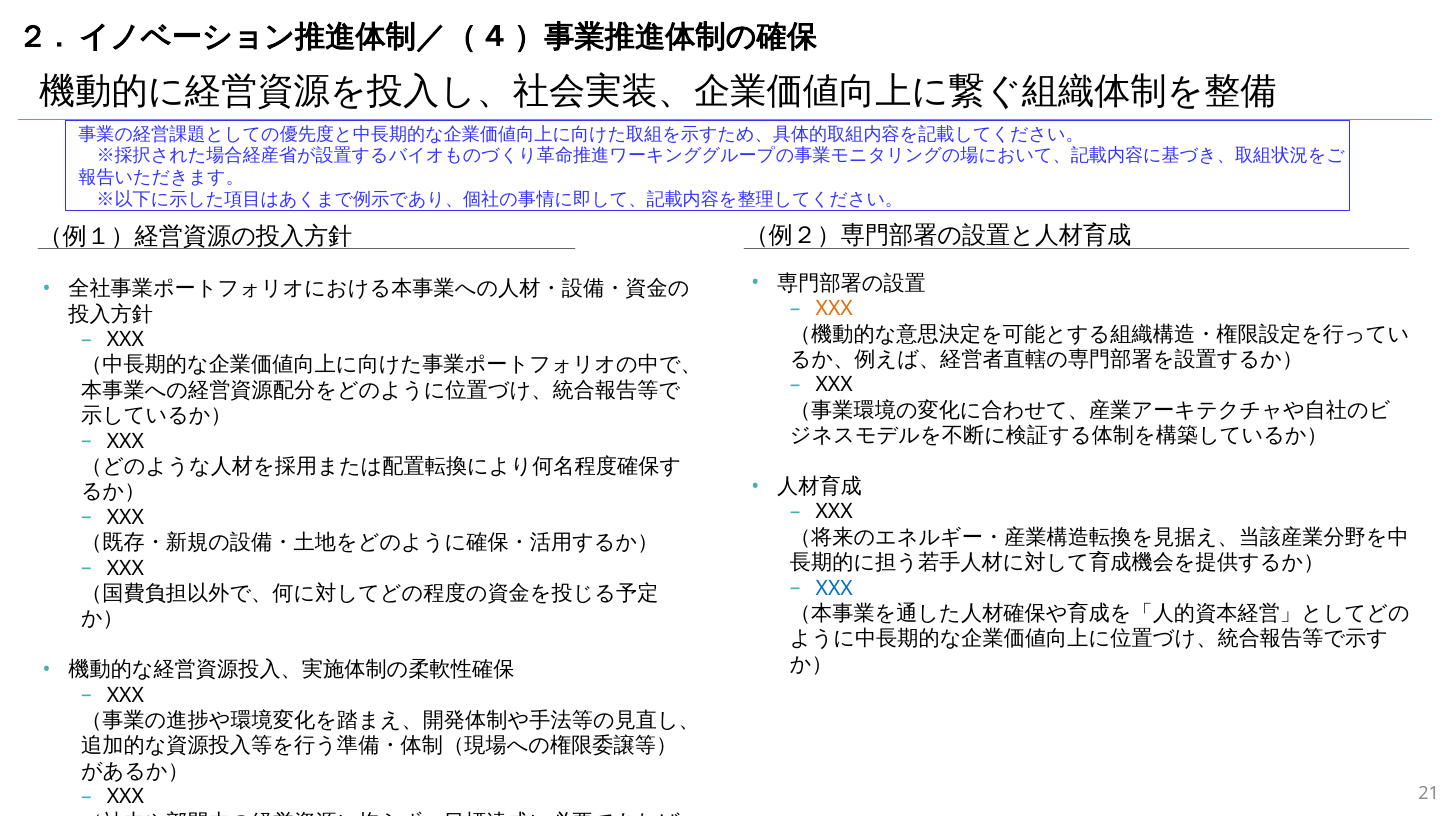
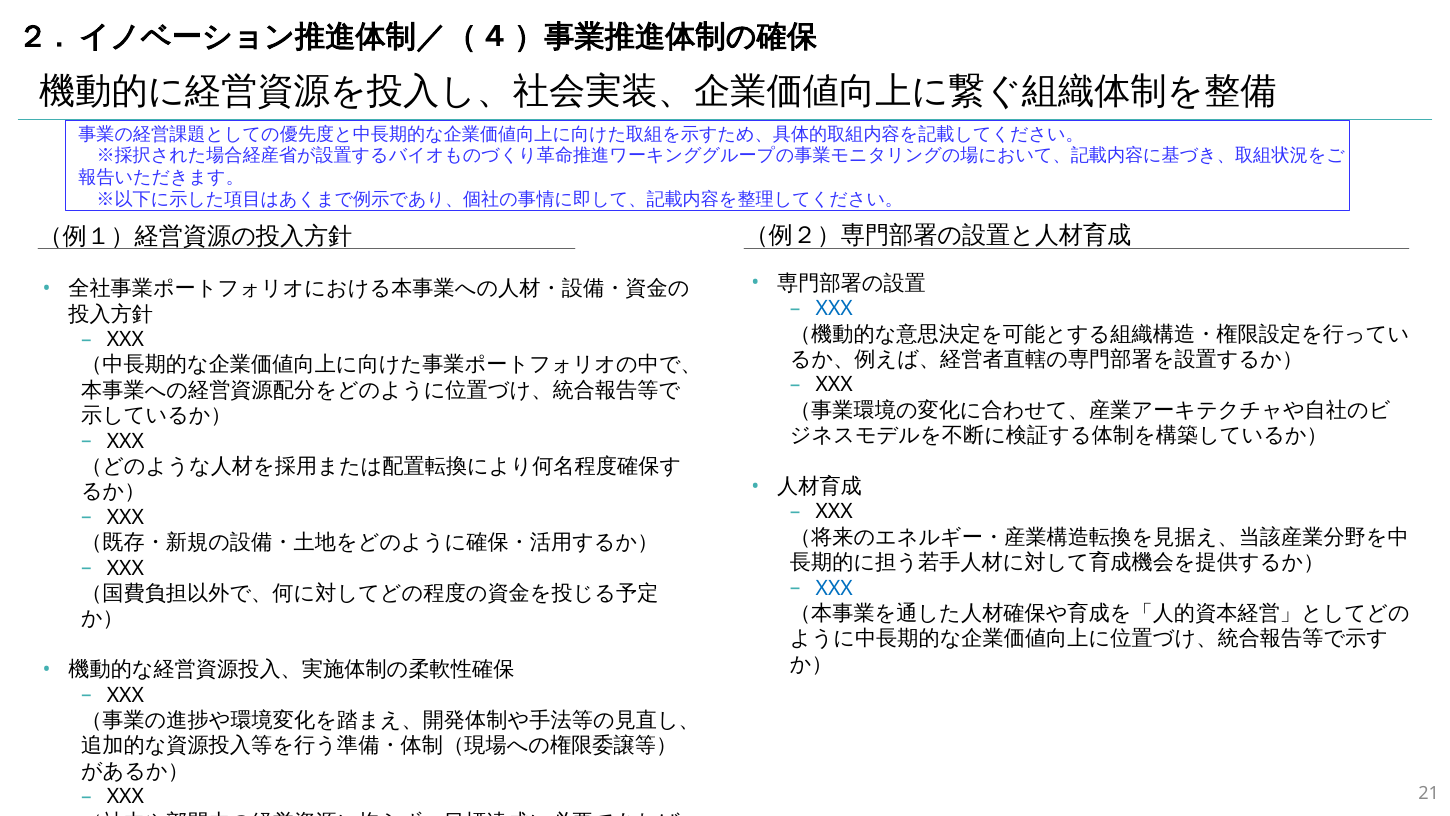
XXX at (834, 308) colour: orange -> blue
